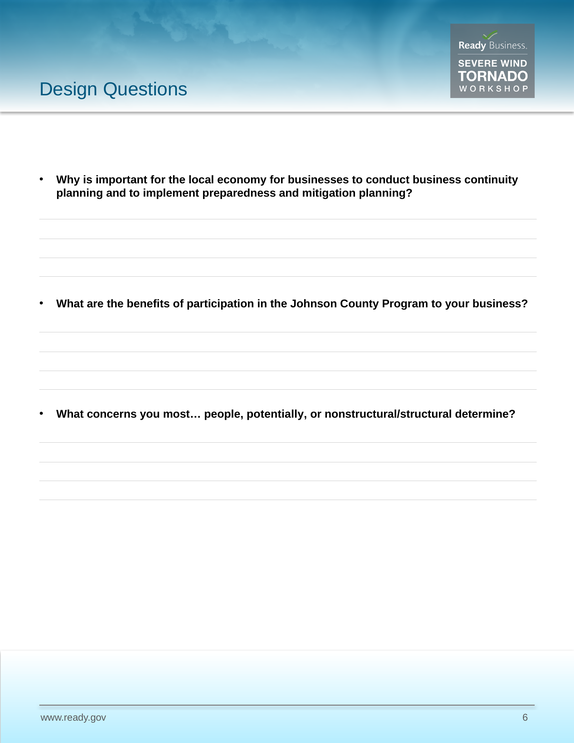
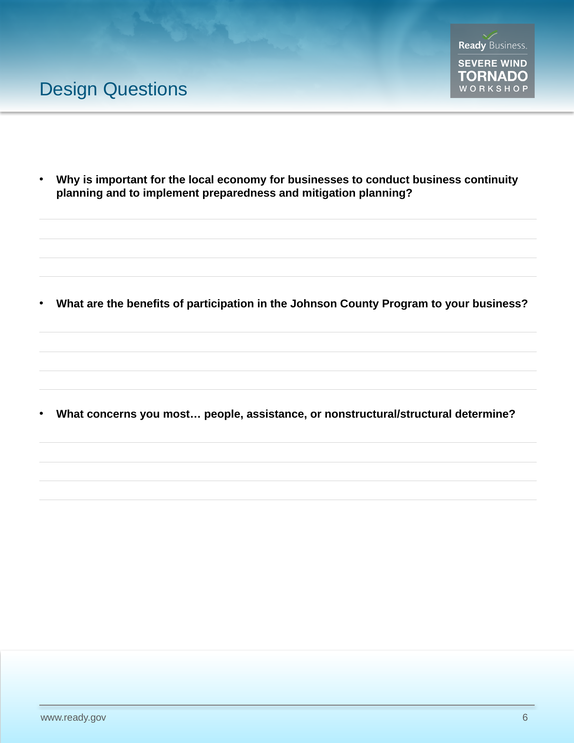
potentially: potentially -> assistance
